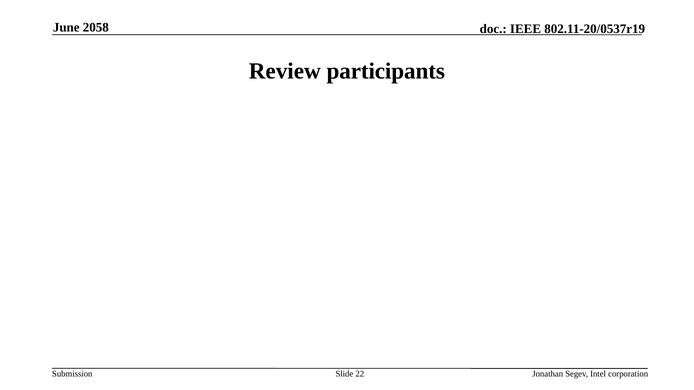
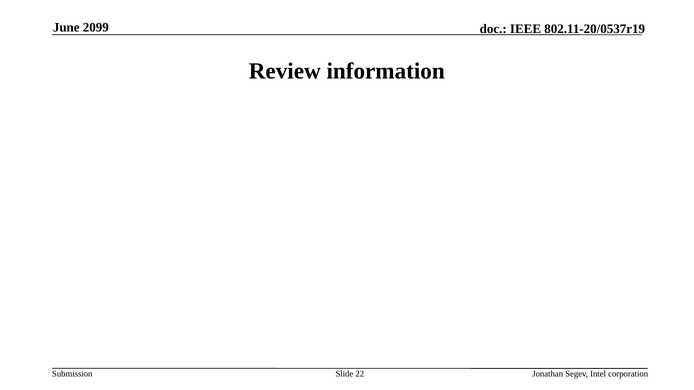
2058: 2058 -> 2099
participants: participants -> information
